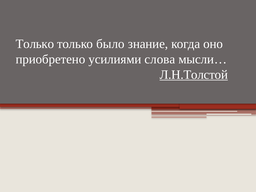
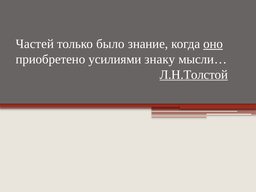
Только at (35, 44): Только -> Частей
оно underline: none -> present
слова: слова -> знаку
